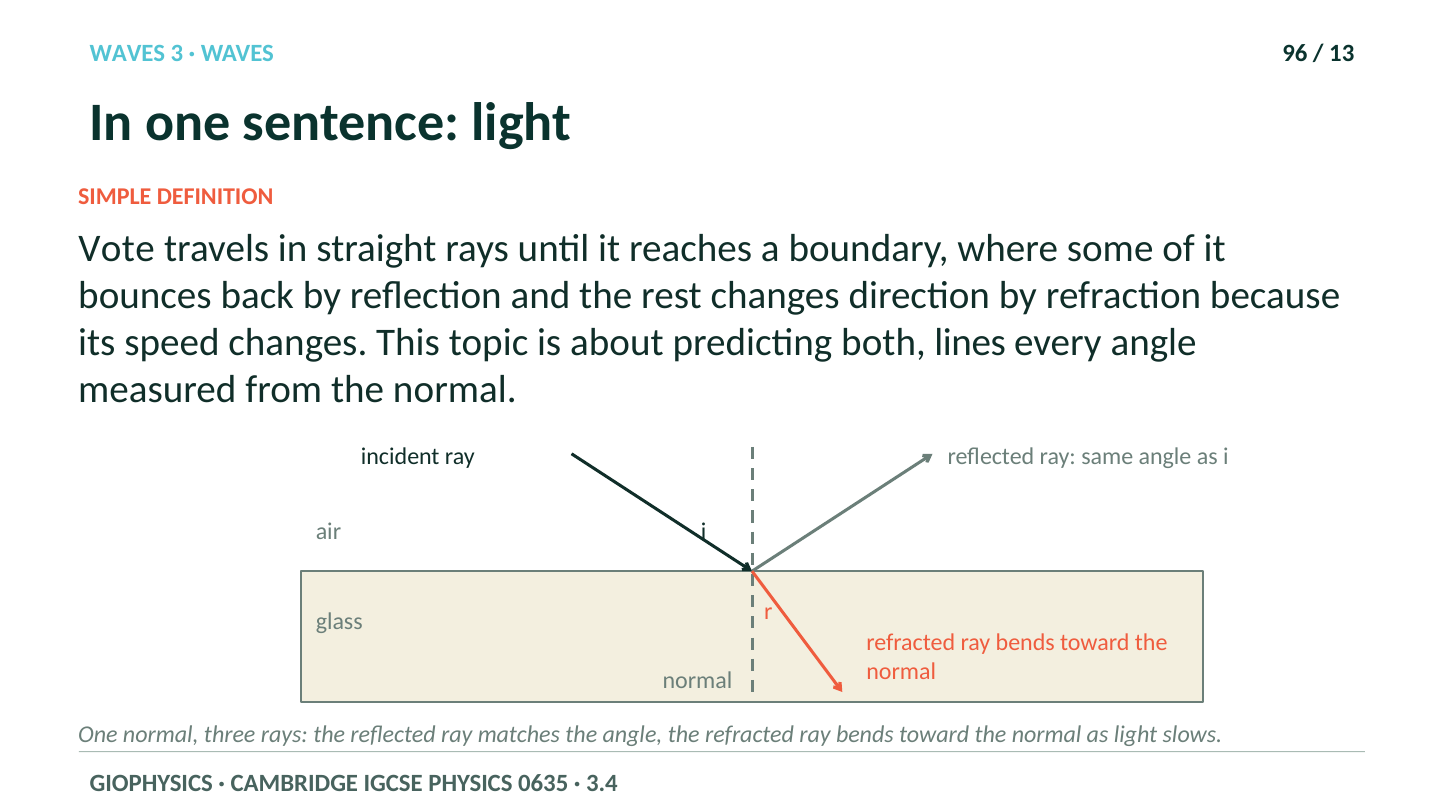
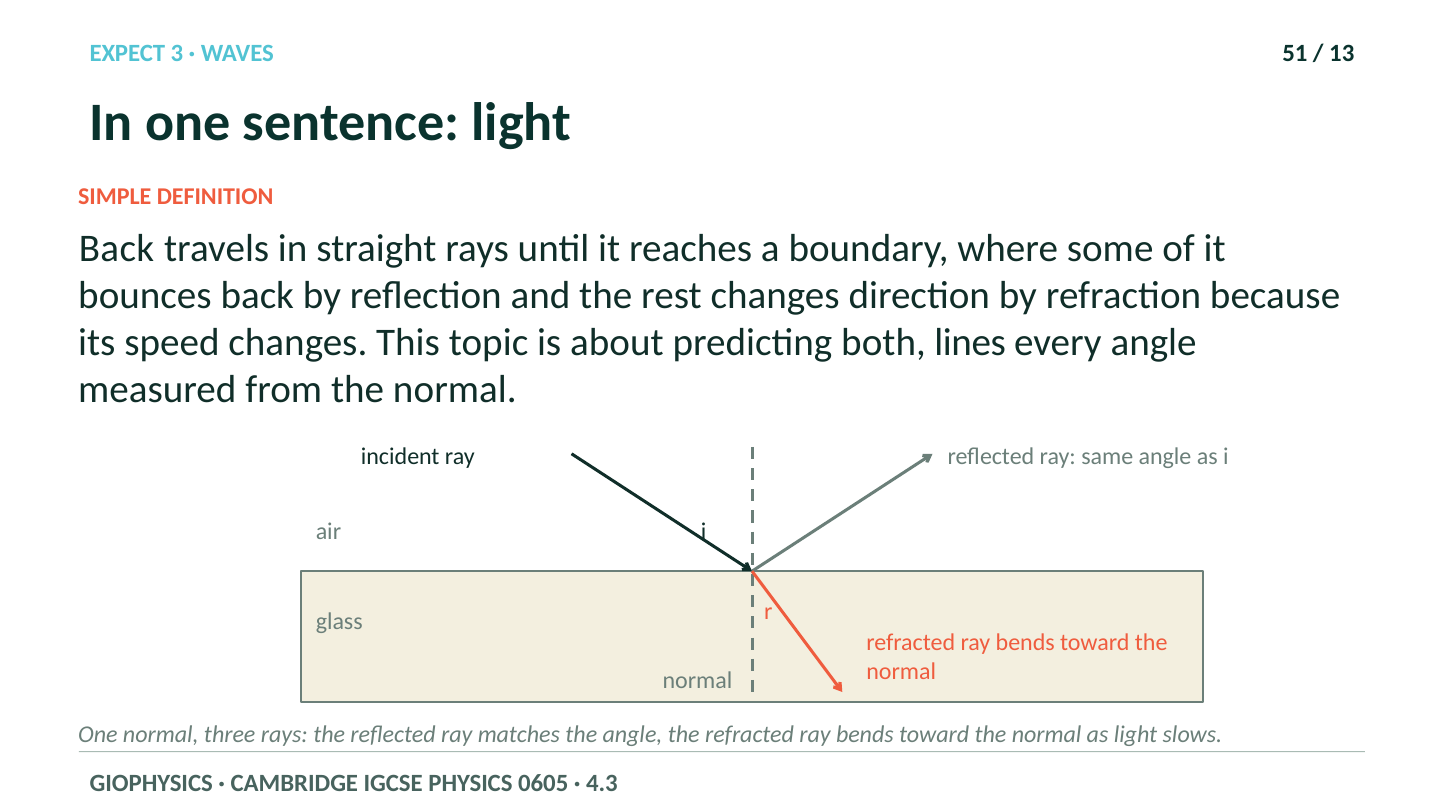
WAVES at (127, 54): WAVES -> EXPECT
96: 96 -> 51
Vote at (117, 249): Vote -> Back
0635: 0635 -> 0605
3.4: 3.4 -> 4.3
